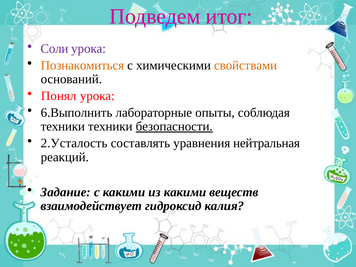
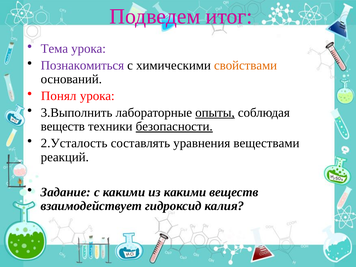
Соли: Соли -> Тема
Познакомиться colour: orange -> purple
6.Выполнить: 6.Выполнить -> 3.Выполнить
опыты underline: none -> present
техники at (63, 126): техники -> веществ
нейтральная: нейтральная -> веществами
